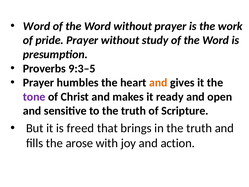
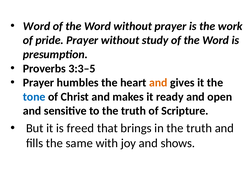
9:3–5: 9:3–5 -> 3:3–5
tone colour: purple -> blue
arose: arose -> same
action: action -> shows
